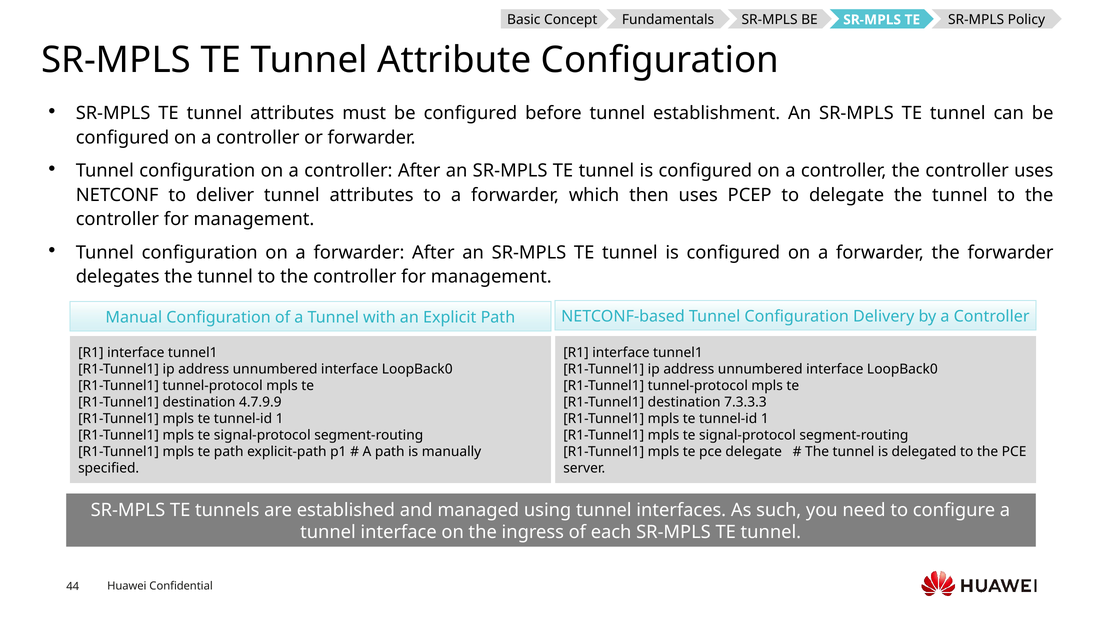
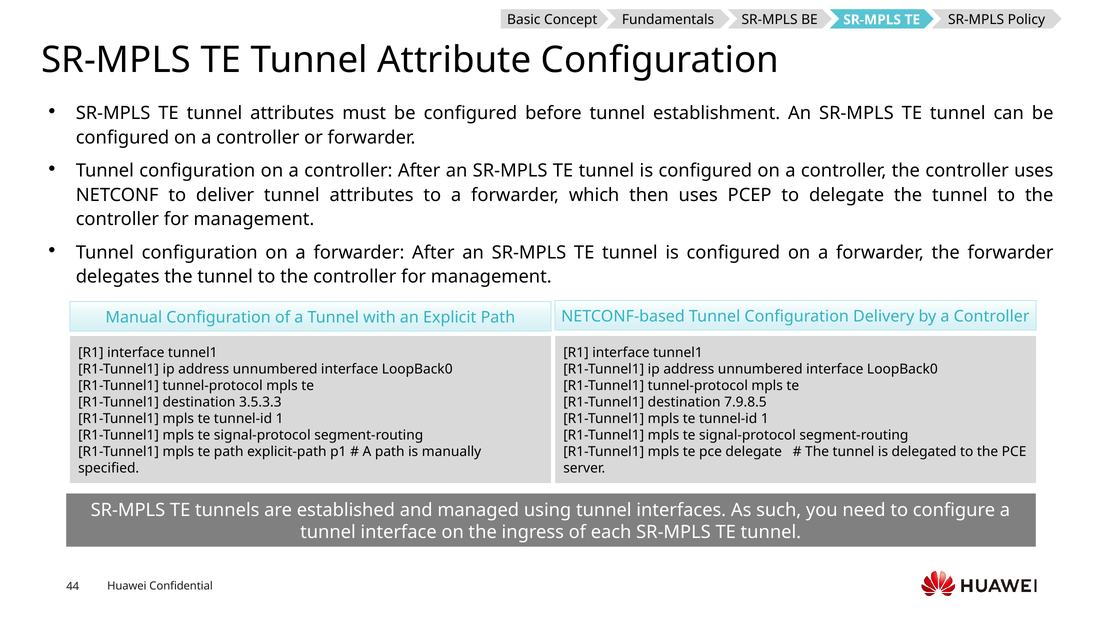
4.7.9.9: 4.7.9.9 -> 3.5.3.3
7.3.3.3: 7.3.3.3 -> 7.9.8.5
